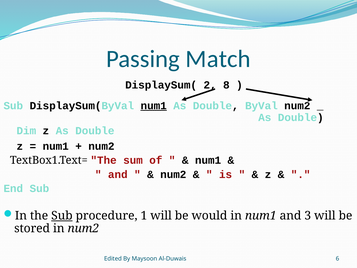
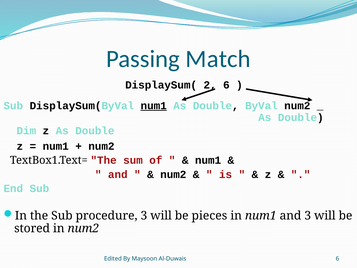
8 at (226, 85): 8 -> 6
Sub at (62, 215) underline: present -> none
procedure 1: 1 -> 3
would: would -> pieces
